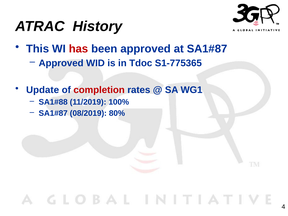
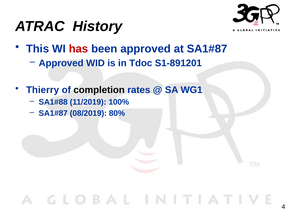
S1-775365: S1-775365 -> S1-891201
Update: Update -> Thierry
completion colour: red -> black
